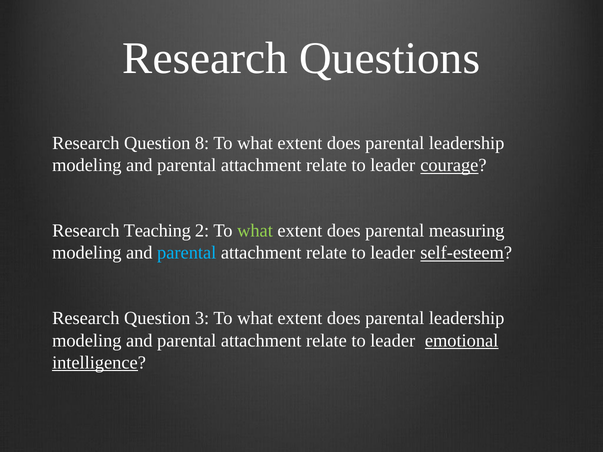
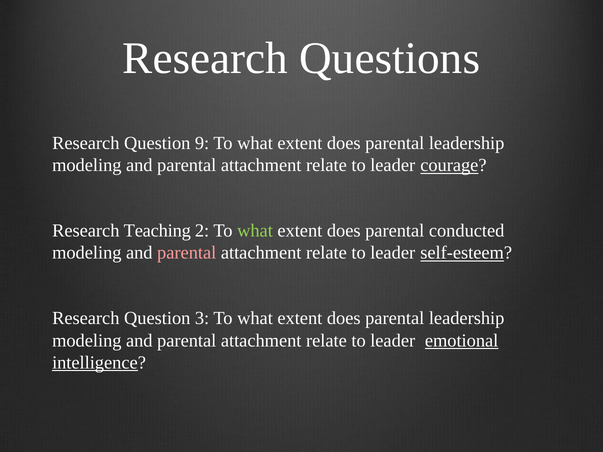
8: 8 -> 9
measuring: measuring -> conducted
parental at (187, 253) colour: light blue -> pink
